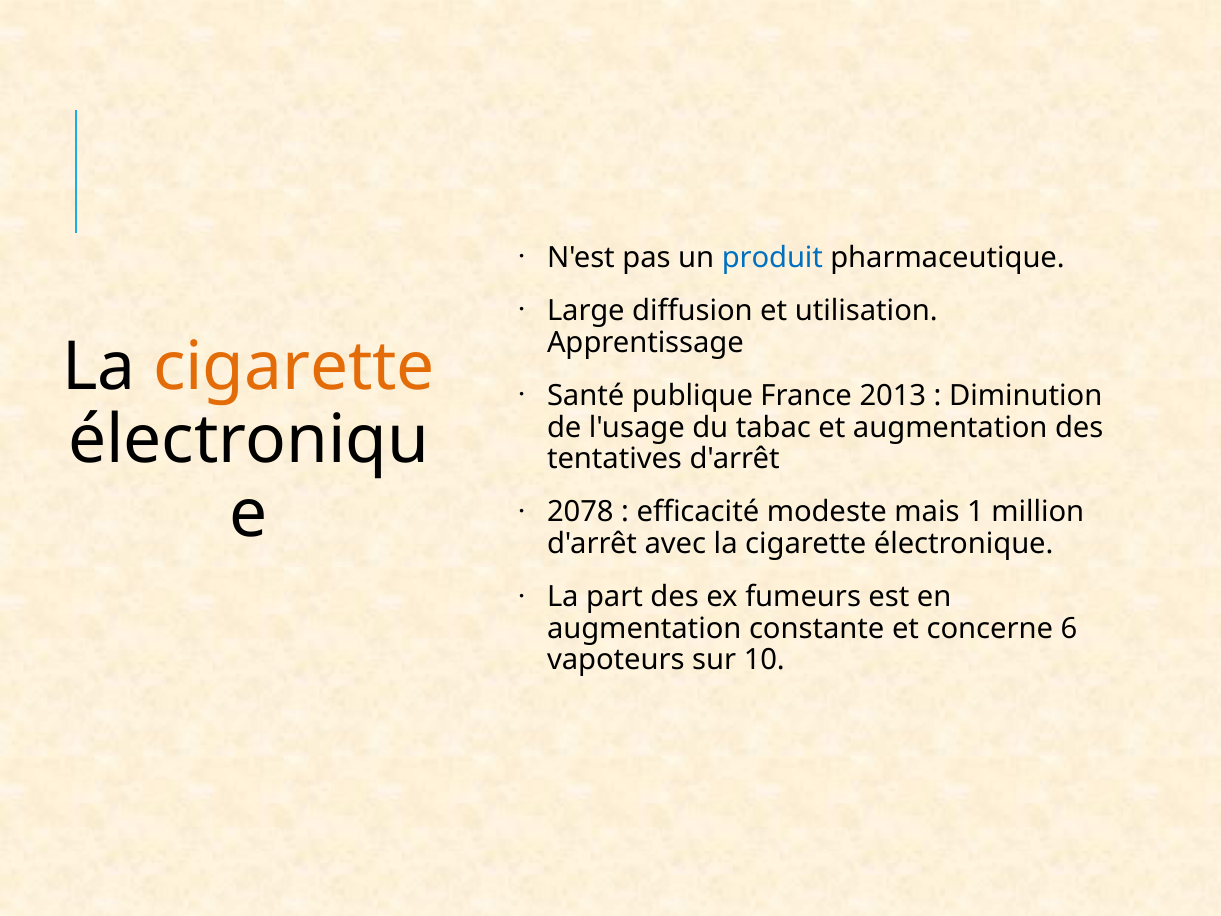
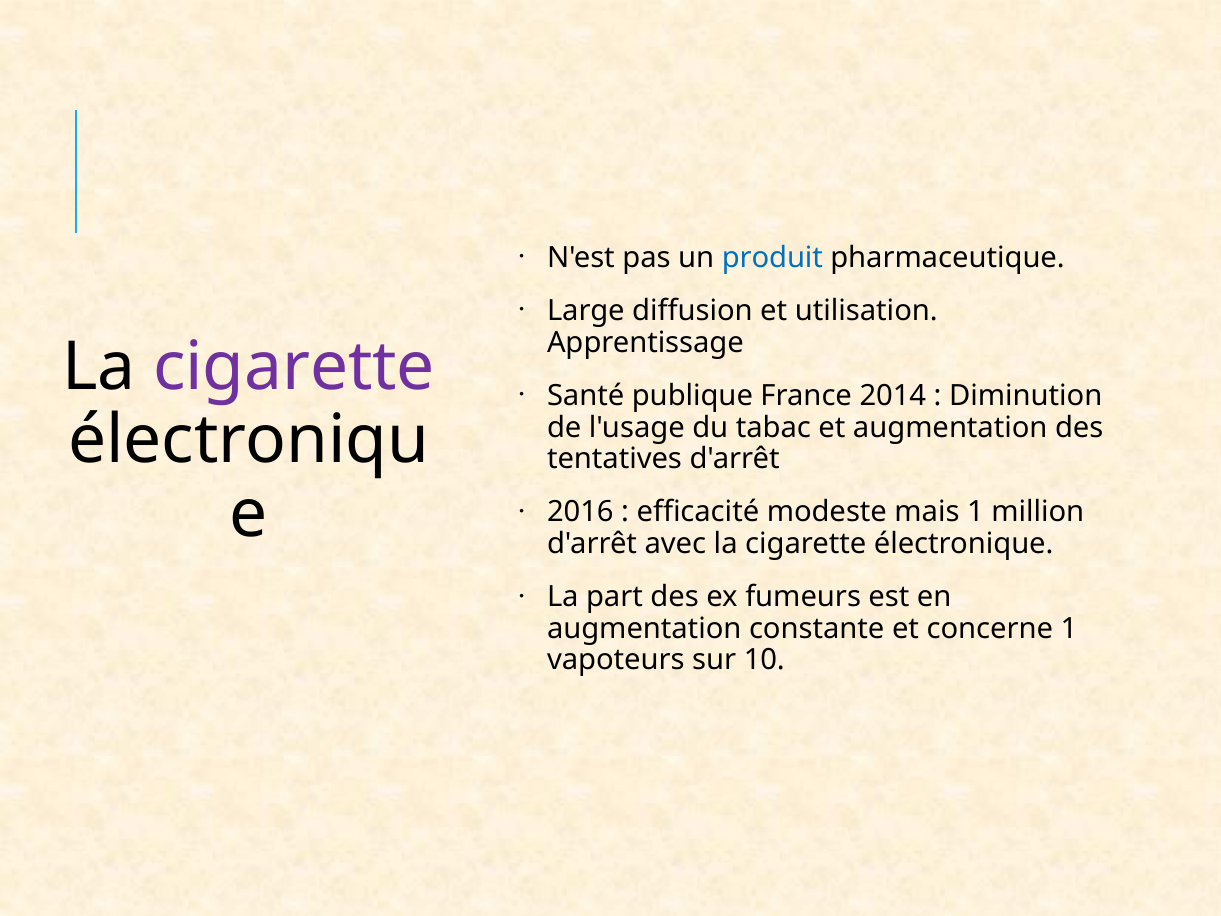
cigarette at (294, 367) colour: orange -> purple
2013: 2013 -> 2014
2078: 2078 -> 2016
concerne 6: 6 -> 1
